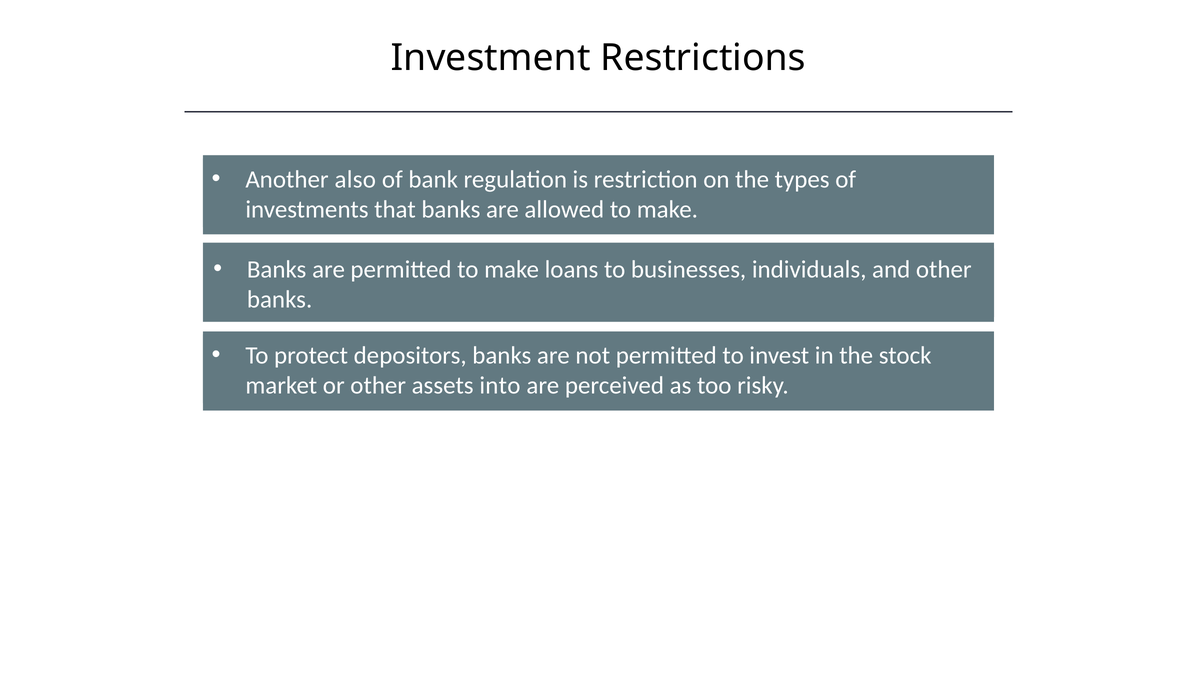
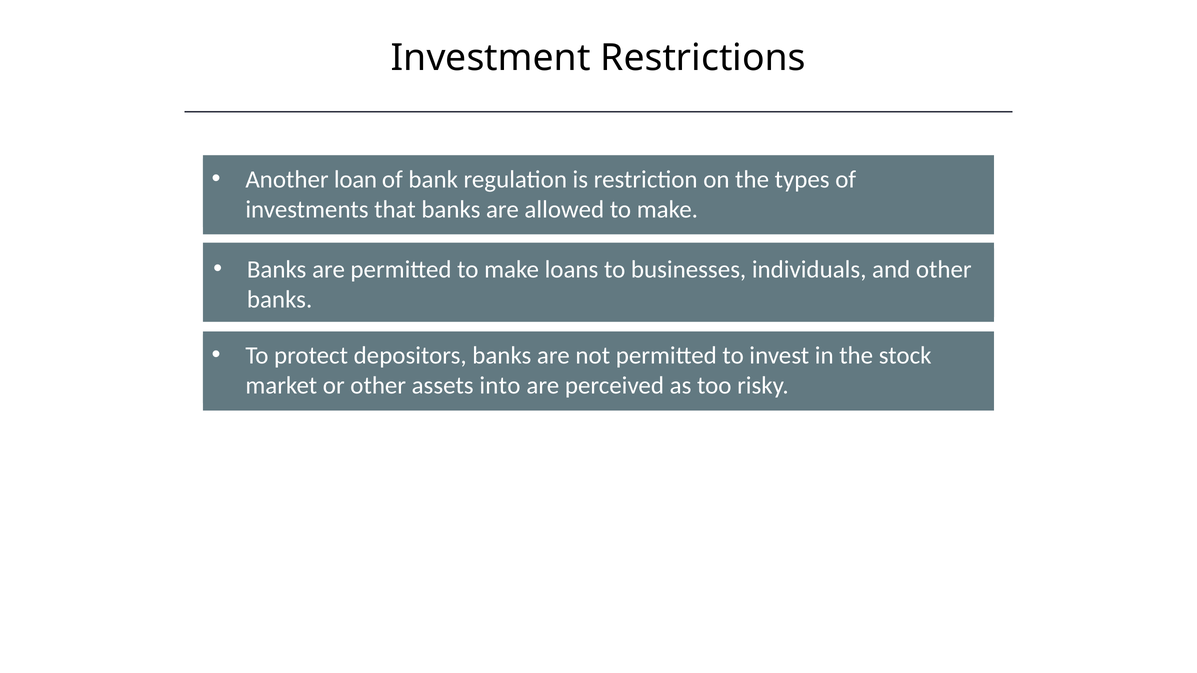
also: also -> loan
